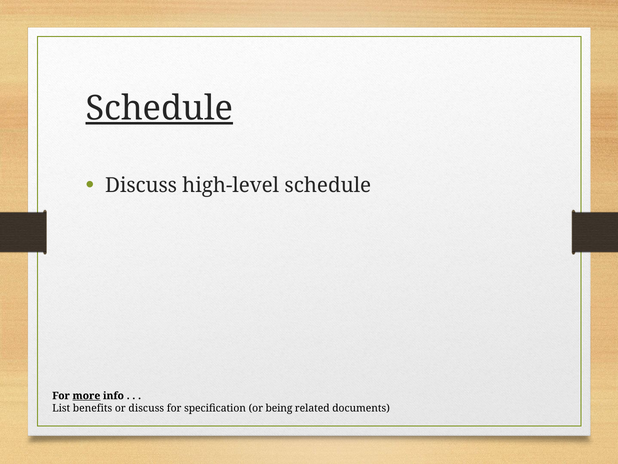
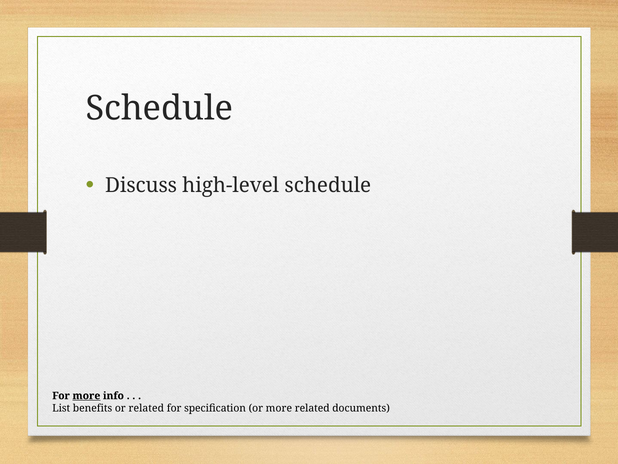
Schedule at (159, 108) underline: present -> none
or discuss: discuss -> related
or being: being -> more
